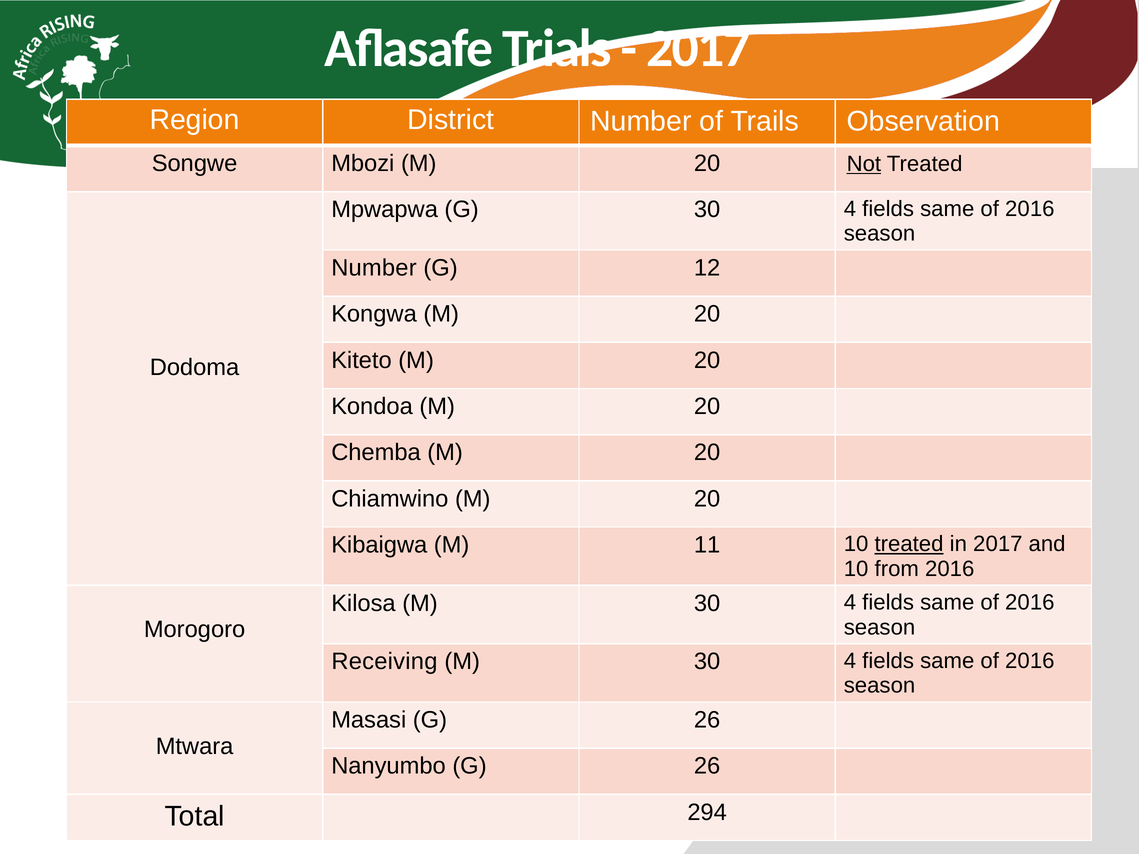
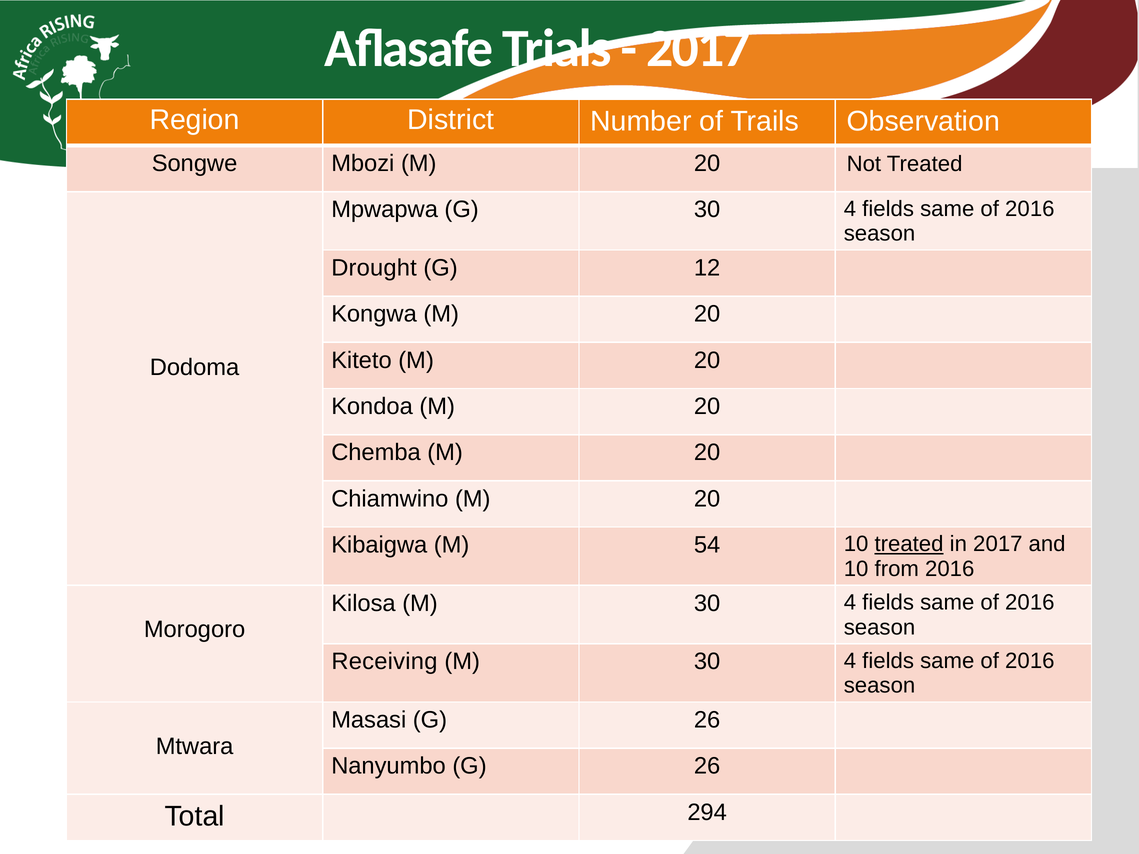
Not underline: present -> none
Number at (374, 268): Number -> Drought
11: 11 -> 54
